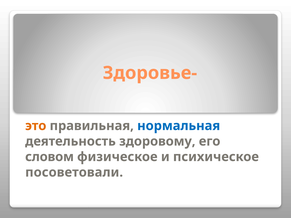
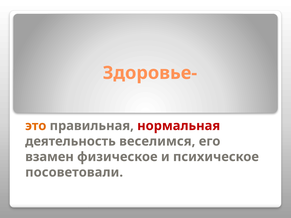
нормальная colour: blue -> red
здоровому: здоровому -> веселимся
словом: словом -> взамен
